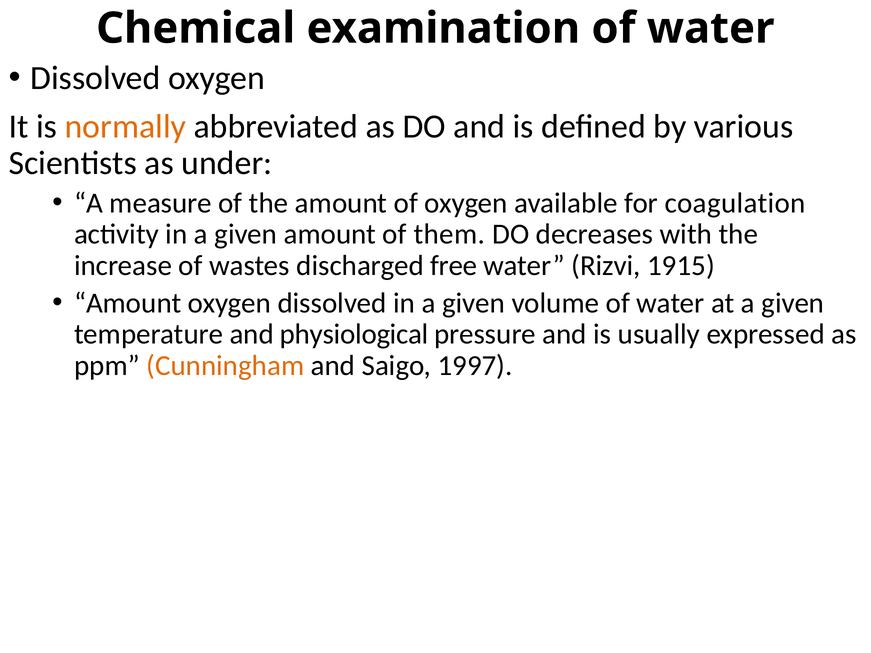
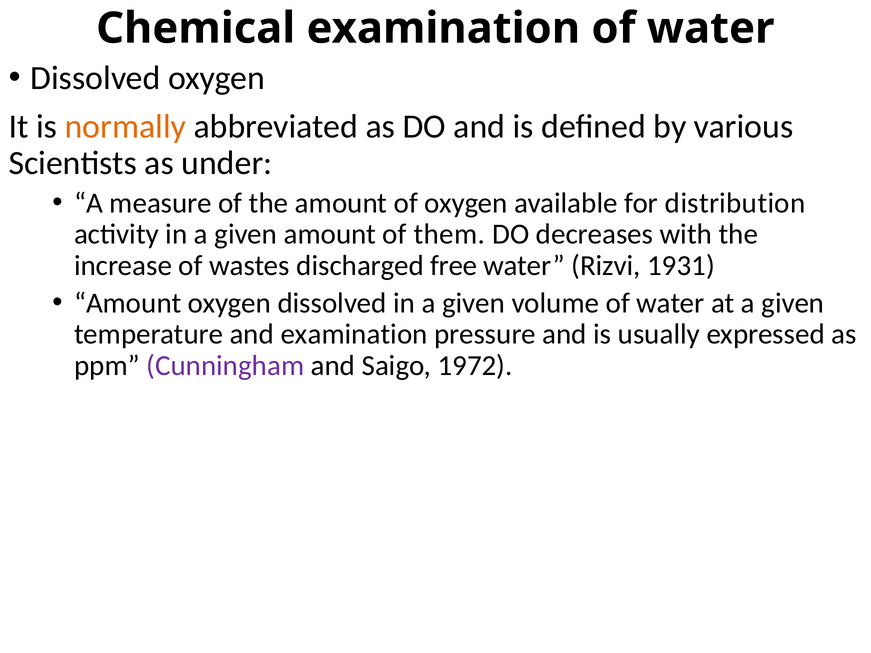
coagulation: coagulation -> distribution
1915: 1915 -> 1931
and physiological: physiological -> examination
Cunningham colour: orange -> purple
1997: 1997 -> 1972
